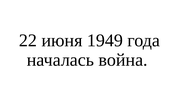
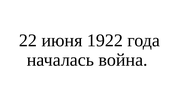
1949: 1949 -> 1922
